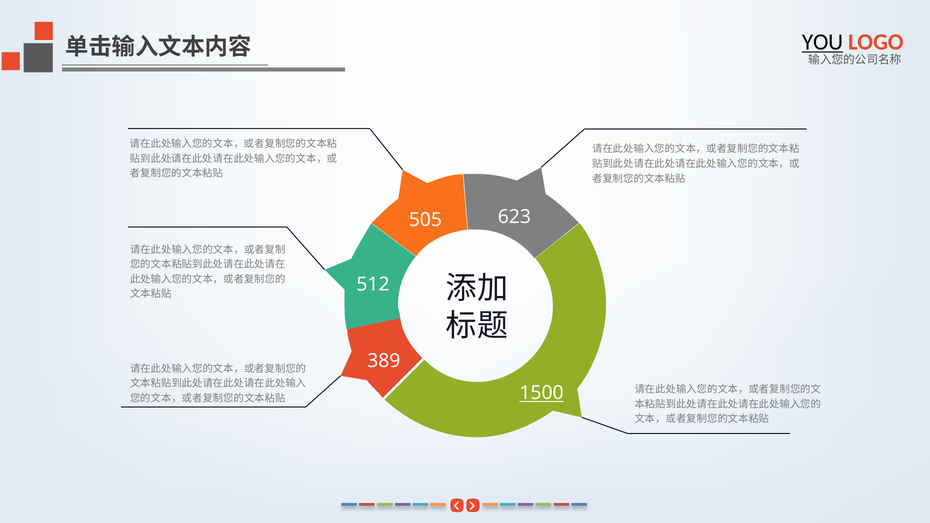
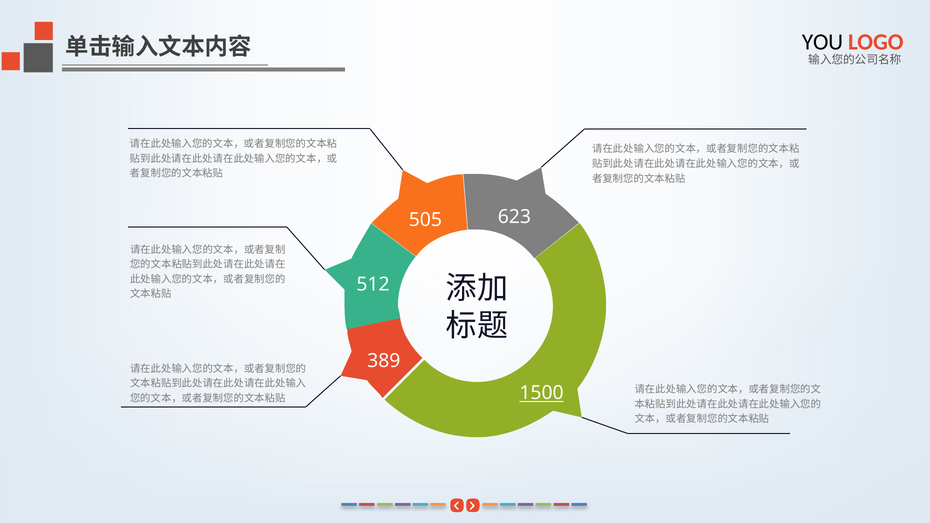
YOU underline: present -> none
